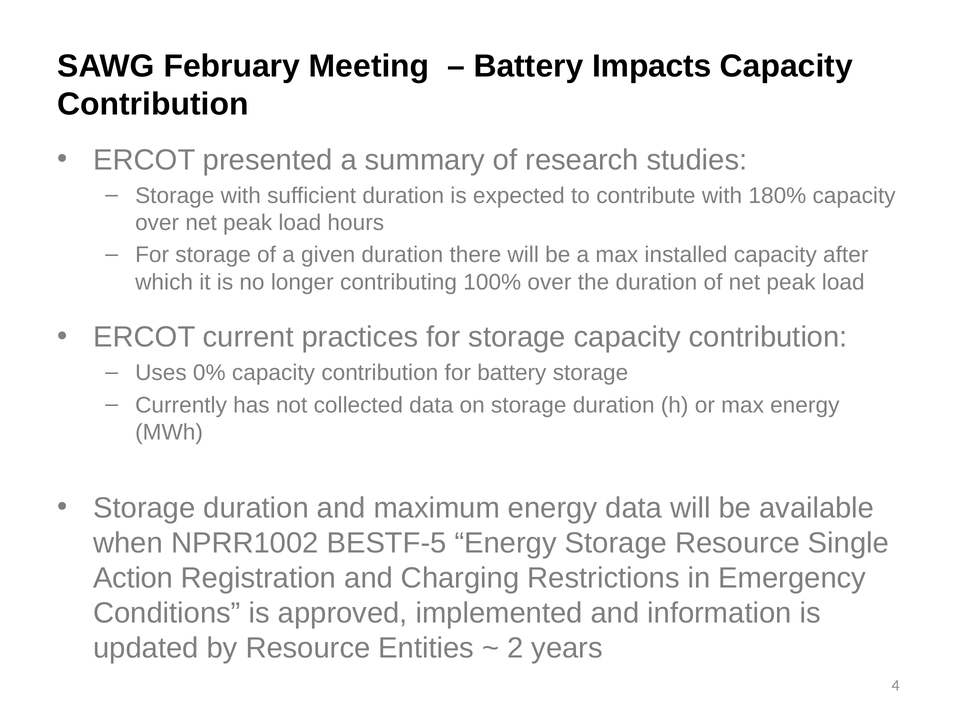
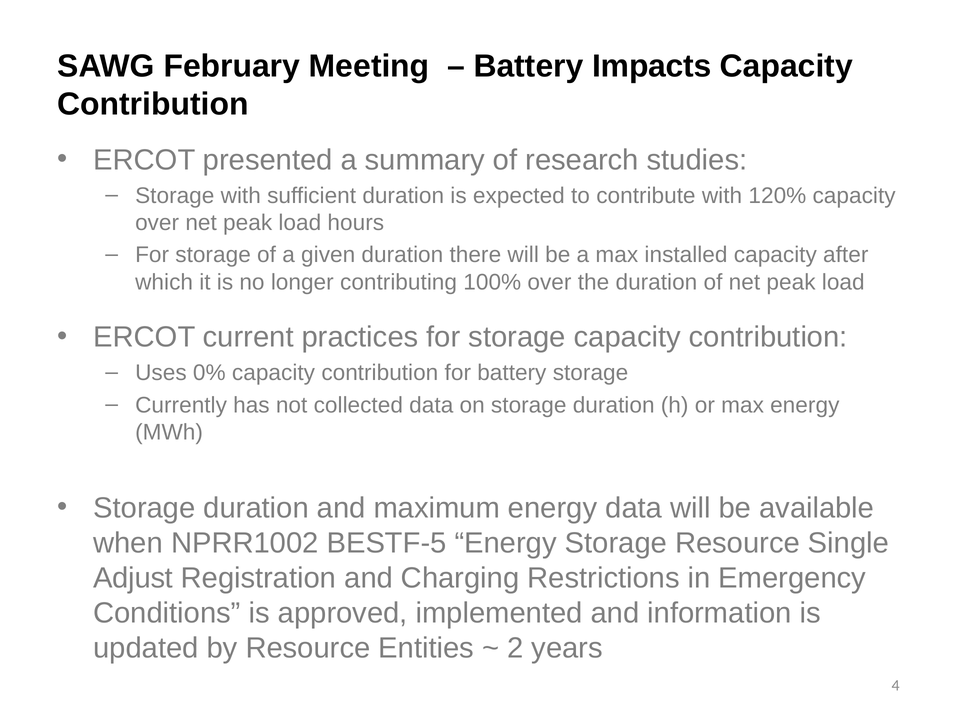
180%: 180% -> 120%
Action: Action -> Adjust
